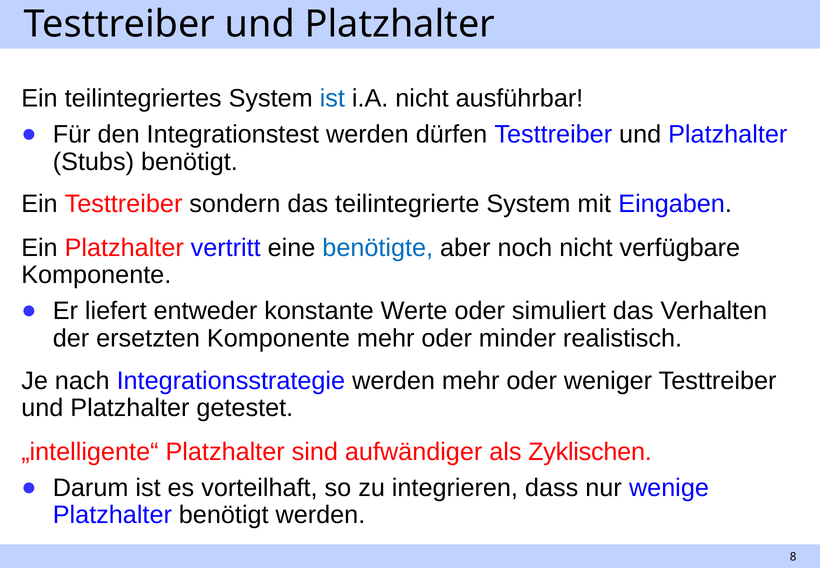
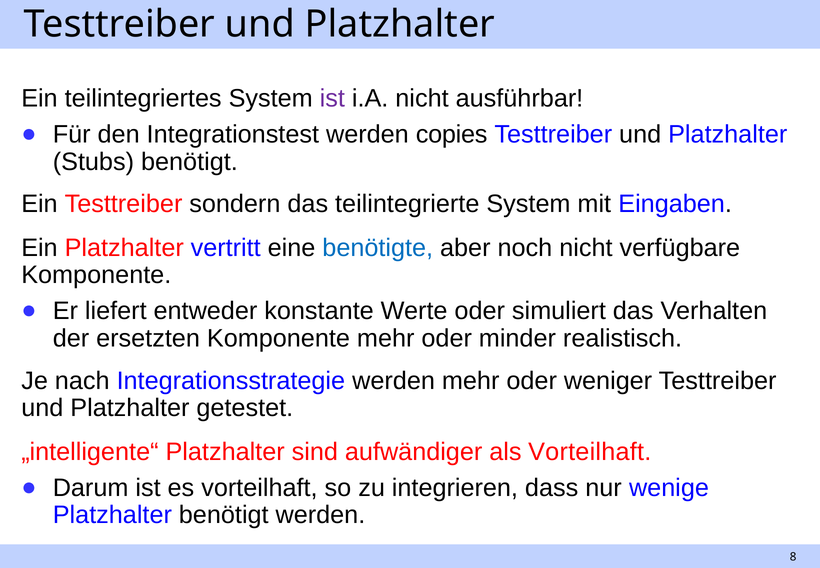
ist at (332, 98) colour: blue -> purple
dürfen: dürfen -> copies
als Zyklischen: Zyklischen -> Vorteilhaft
